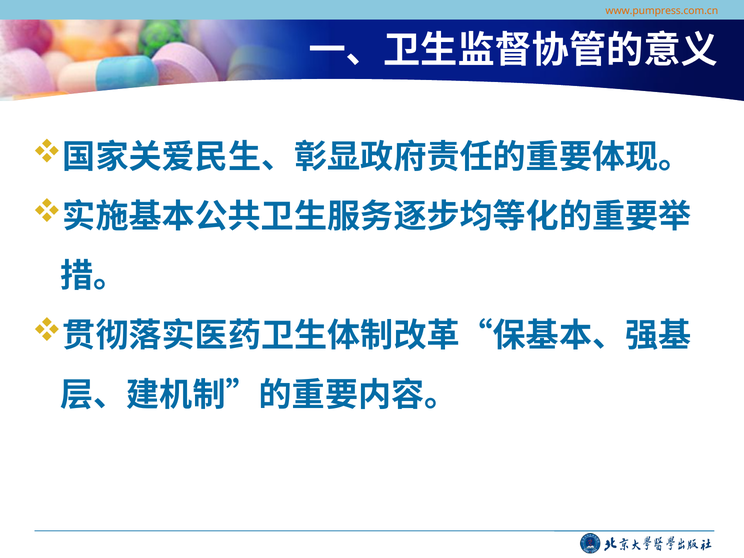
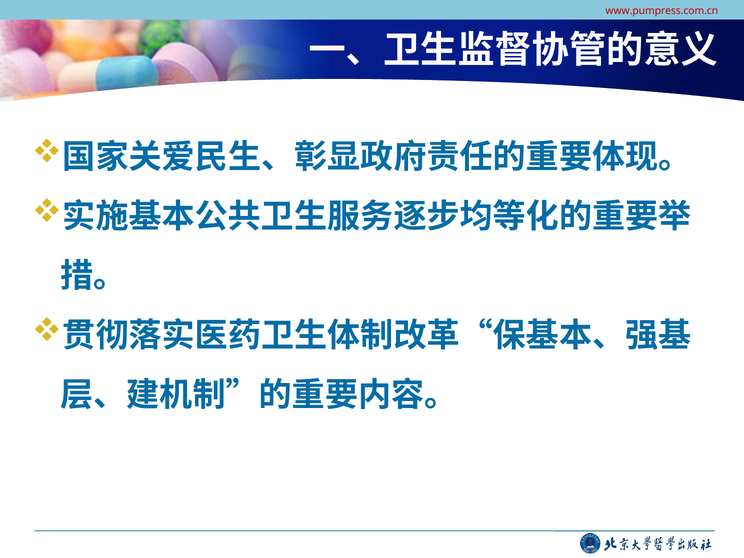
www.pumpress.com.cn colour: orange -> red
